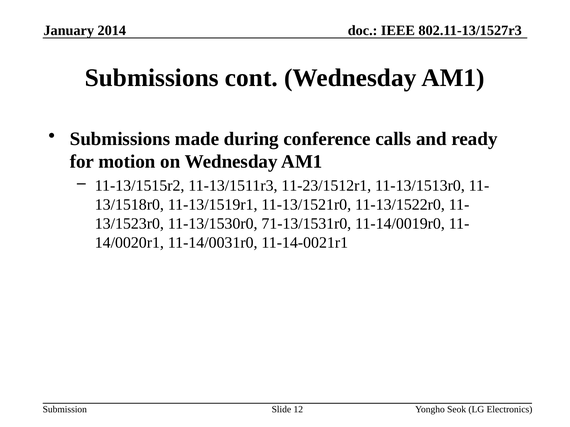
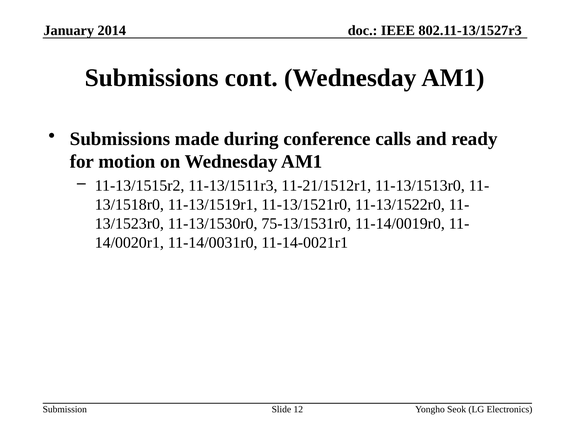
11-23/1512r1: 11-23/1512r1 -> 11-21/1512r1
71-13/1531r0: 71-13/1531r0 -> 75-13/1531r0
